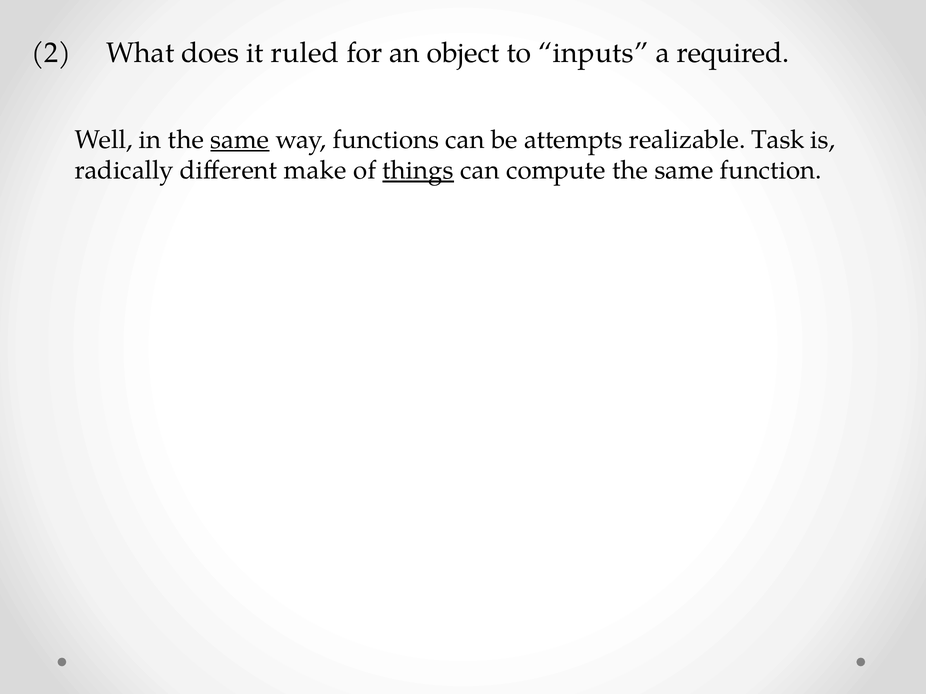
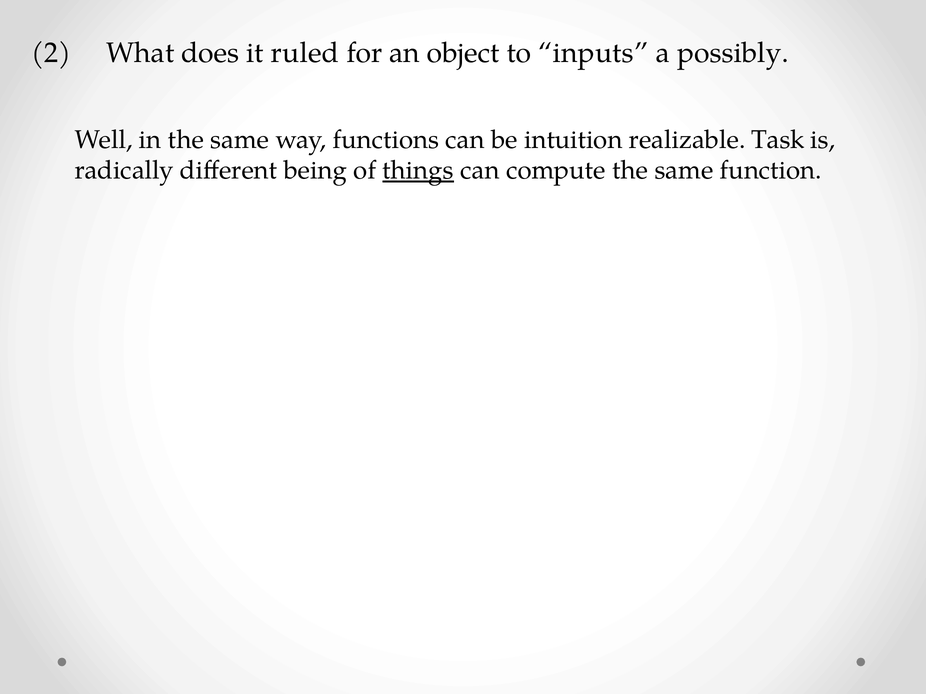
required: required -> possibly
same at (240, 140) underline: present -> none
attempts: attempts -> intuition
make: make -> being
